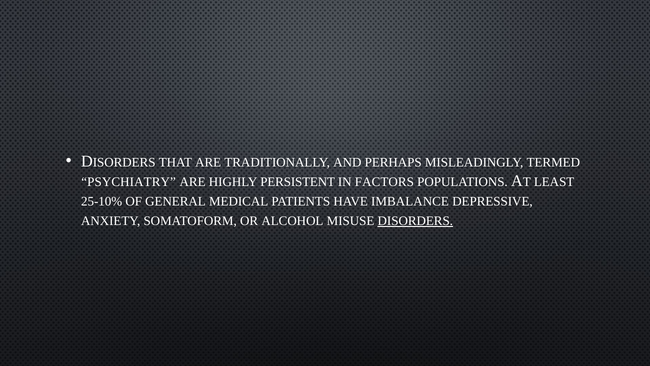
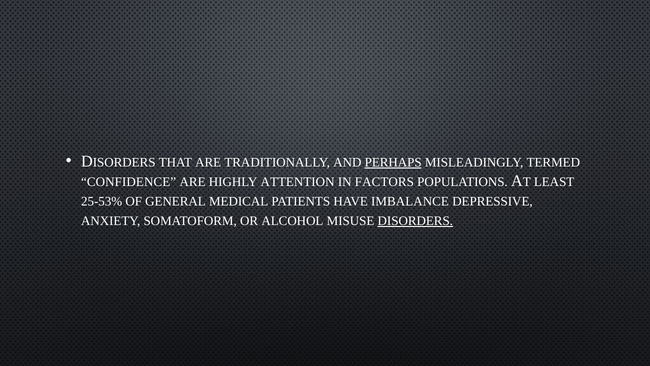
PERHAPS underline: none -> present
PSYCHIATRY: PSYCHIATRY -> CONFIDENCE
PERSISTENT: PERSISTENT -> ATTENTION
25-10%: 25-10% -> 25-53%
